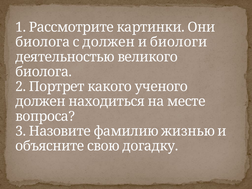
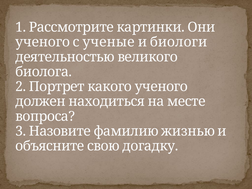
биолога at (43, 42): биолога -> ученого
с должен: должен -> ученые
